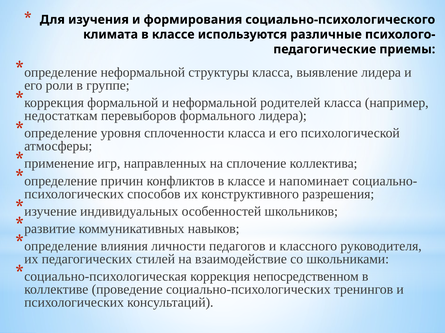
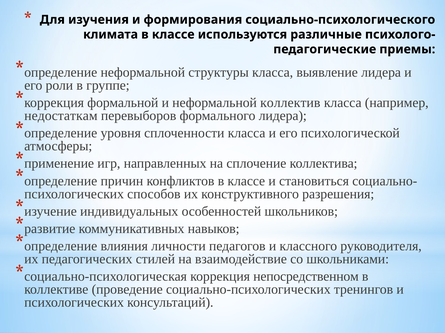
родителей: родителей -> коллектив
напоминает: напоминает -> становиться
